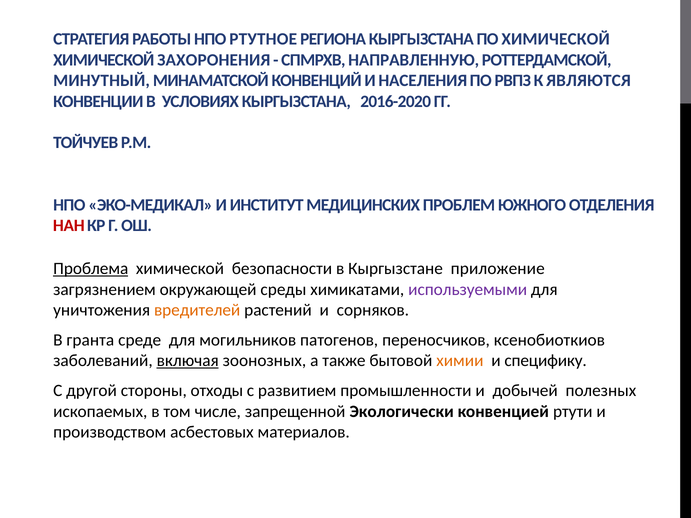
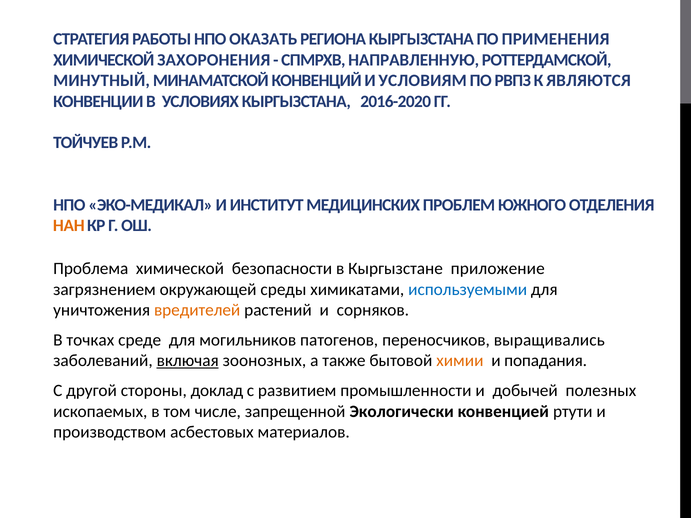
РТУТНОЕ: РТУТНОЕ -> ОКАЗАТЬ
ПО ХИМИЧЕСКОЙ: ХИМИЧЕСКОЙ -> ПРИМЕНЕНИЯ
НАСЕЛЕНИЯ: НАСЕЛЕНИЯ -> УСЛОВИЯМ
НАН colour: red -> orange
Проблема underline: present -> none
используемыми colour: purple -> blue
гранта: гранта -> точках
ксенобиоткиов: ксенобиоткиов -> выращивались
специфику: специфику -> попадания
отходы: отходы -> доклад
